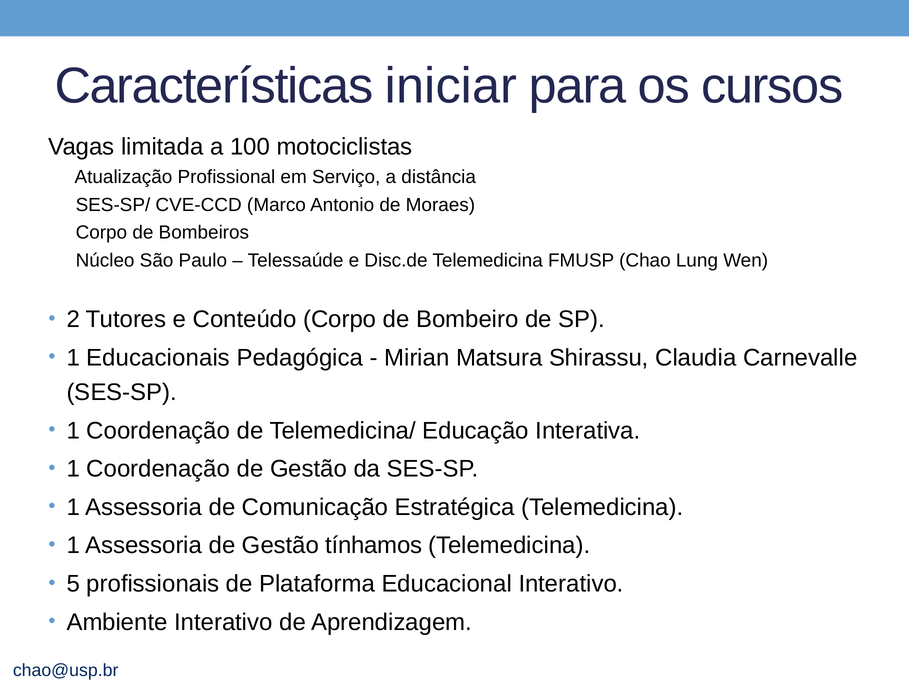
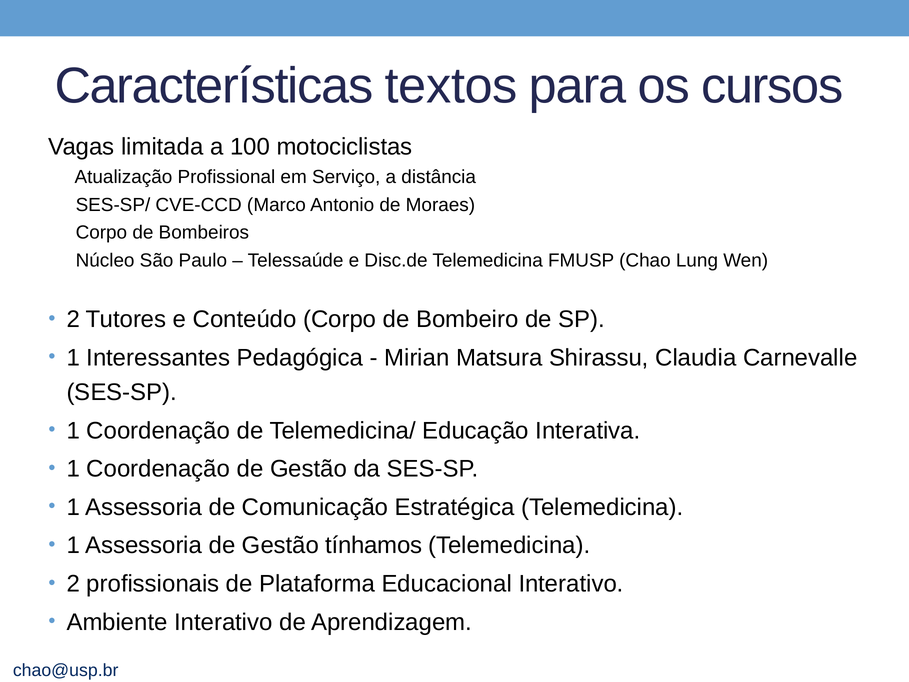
iniciar: iniciar -> textos
Educacionais: Educacionais -> Interessantes
5 at (73, 584): 5 -> 2
